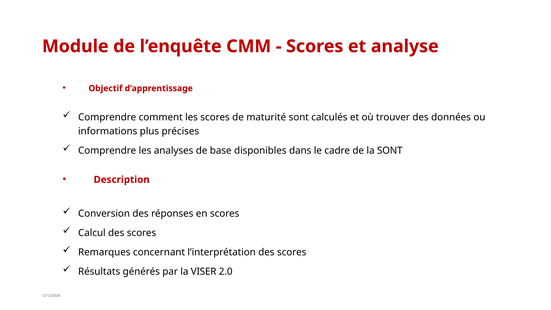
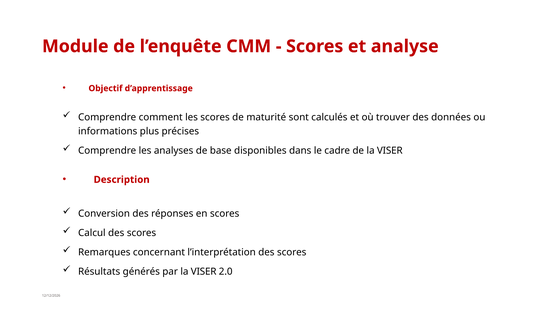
de la SONT: SONT -> VISER
